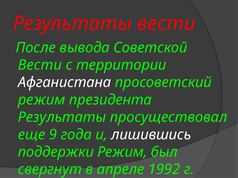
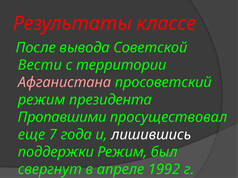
Результаты вести: вести -> классе
Афганистана colour: white -> pink
Результаты at (62, 117): Результаты -> Пропавшими
9: 9 -> 7
